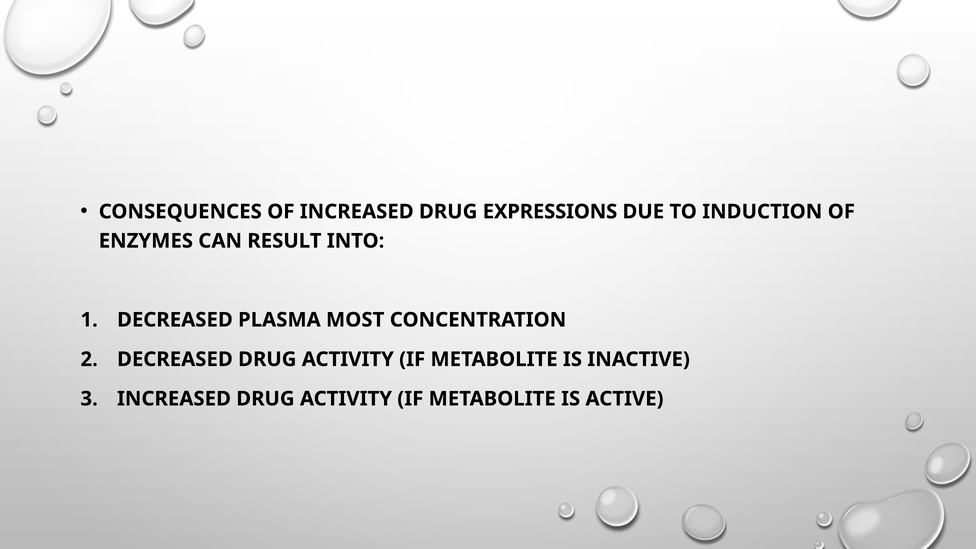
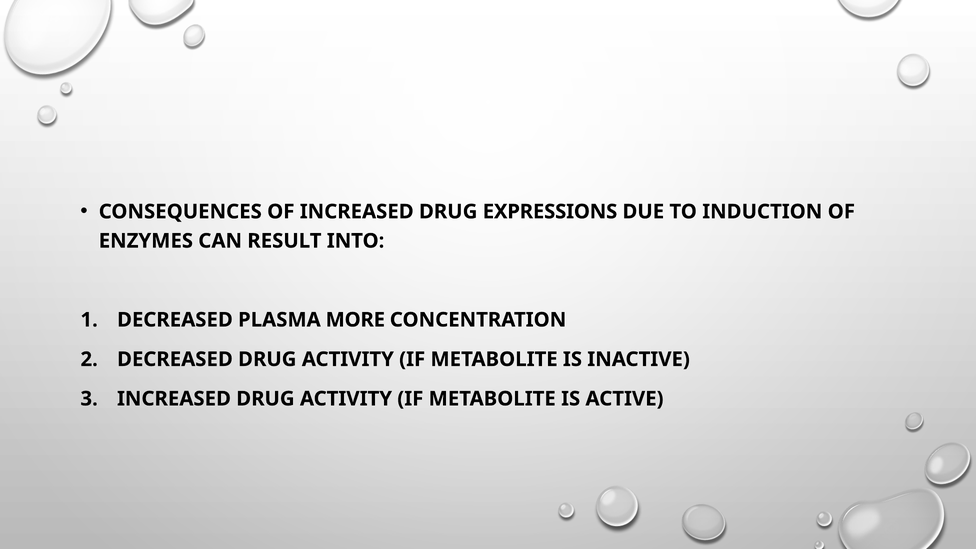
MOST: MOST -> MORE
